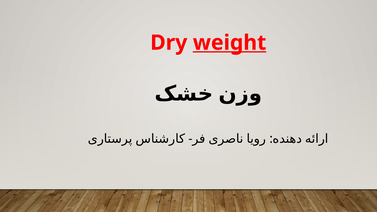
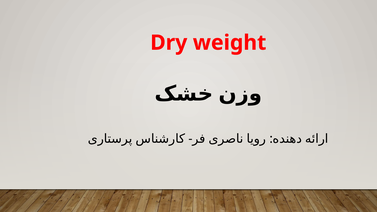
weight underline: present -> none
